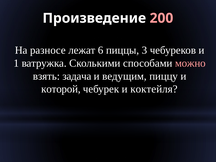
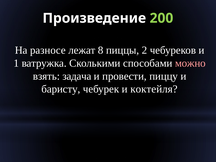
200 colour: pink -> light green
6: 6 -> 8
3: 3 -> 2
ведущим: ведущим -> провести
которой: которой -> баристу
